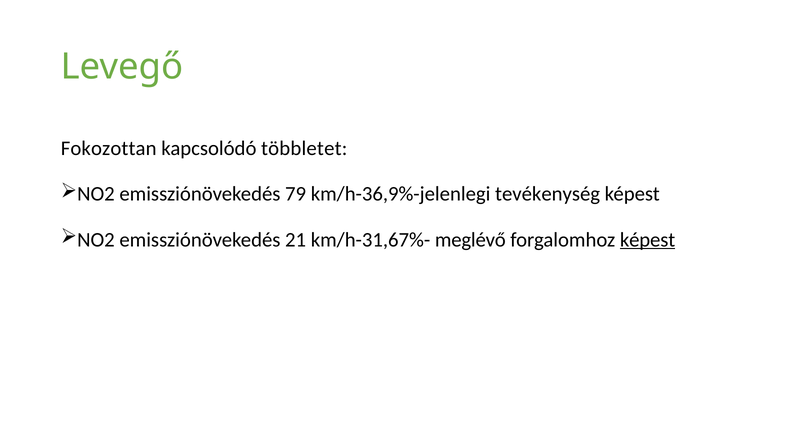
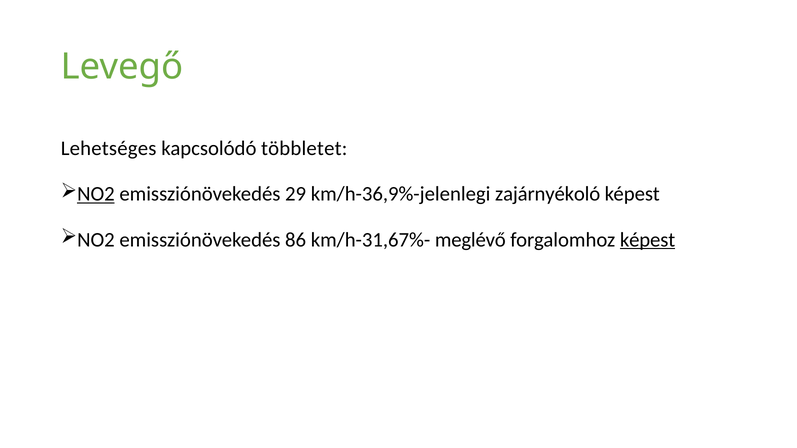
Fokozottan: Fokozottan -> Lehetséges
NO2 at (96, 194) underline: none -> present
79: 79 -> 29
tevékenység: tevékenység -> zajárnyékoló
21: 21 -> 86
